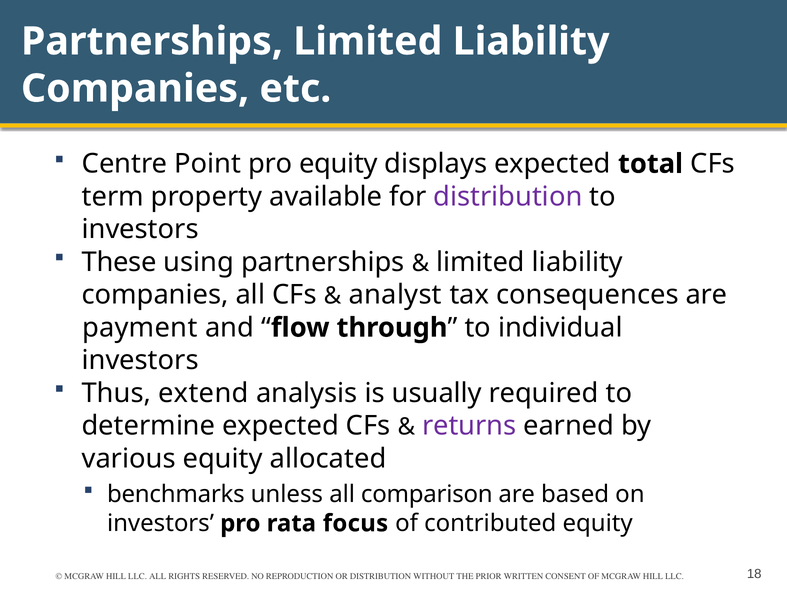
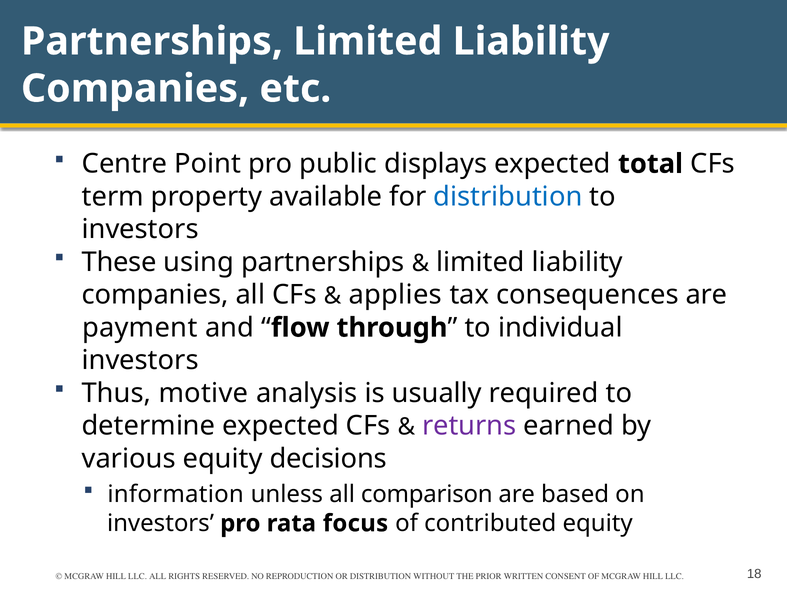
pro equity: equity -> public
distribution at (508, 197) colour: purple -> blue
analyst: analyst -> applies
extend: extend -> motive
allocated: allocated -> decisions
benchmarks: benchmarks -> information
